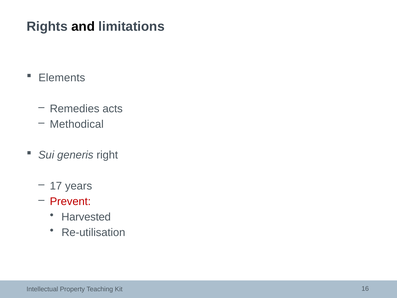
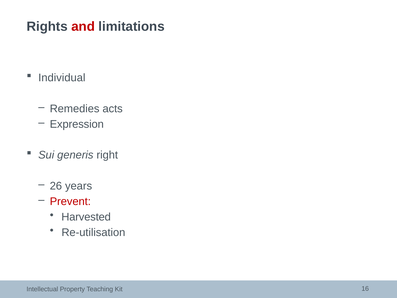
and colour: black -> red
Elements: Elements -> Individual
Methodical: Methodical -> Expression
17: 17 -> 26
